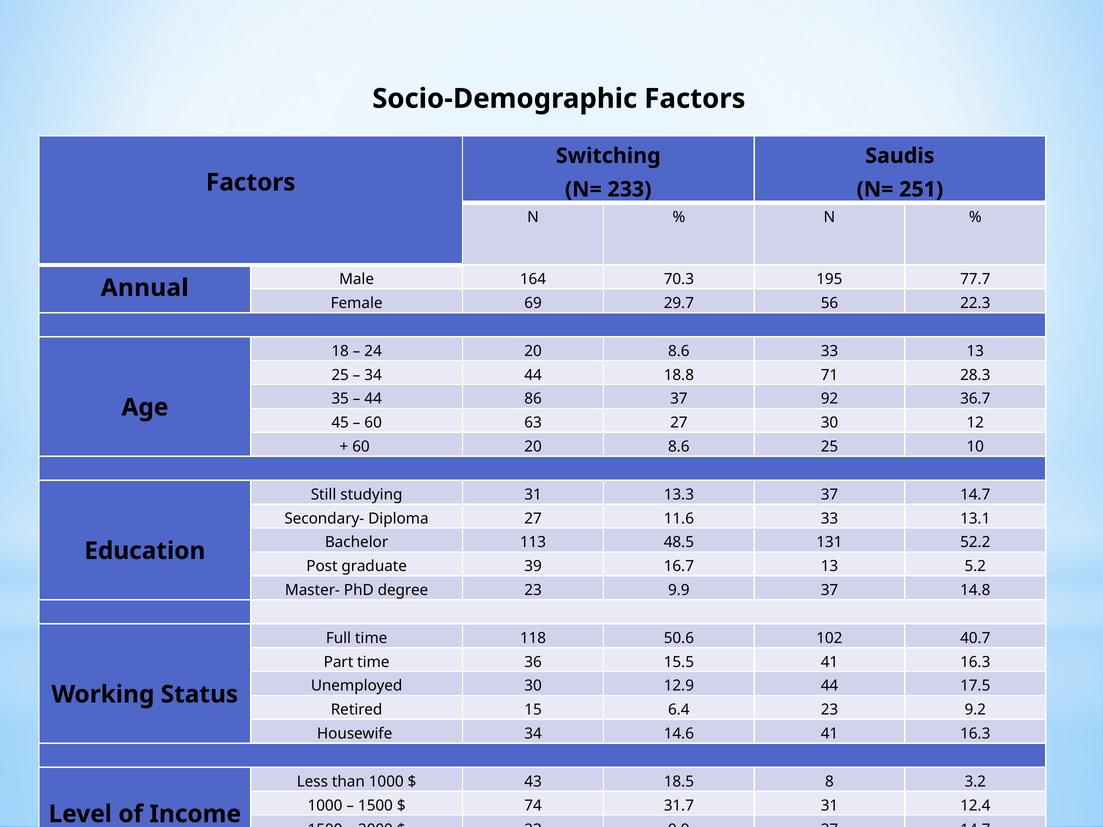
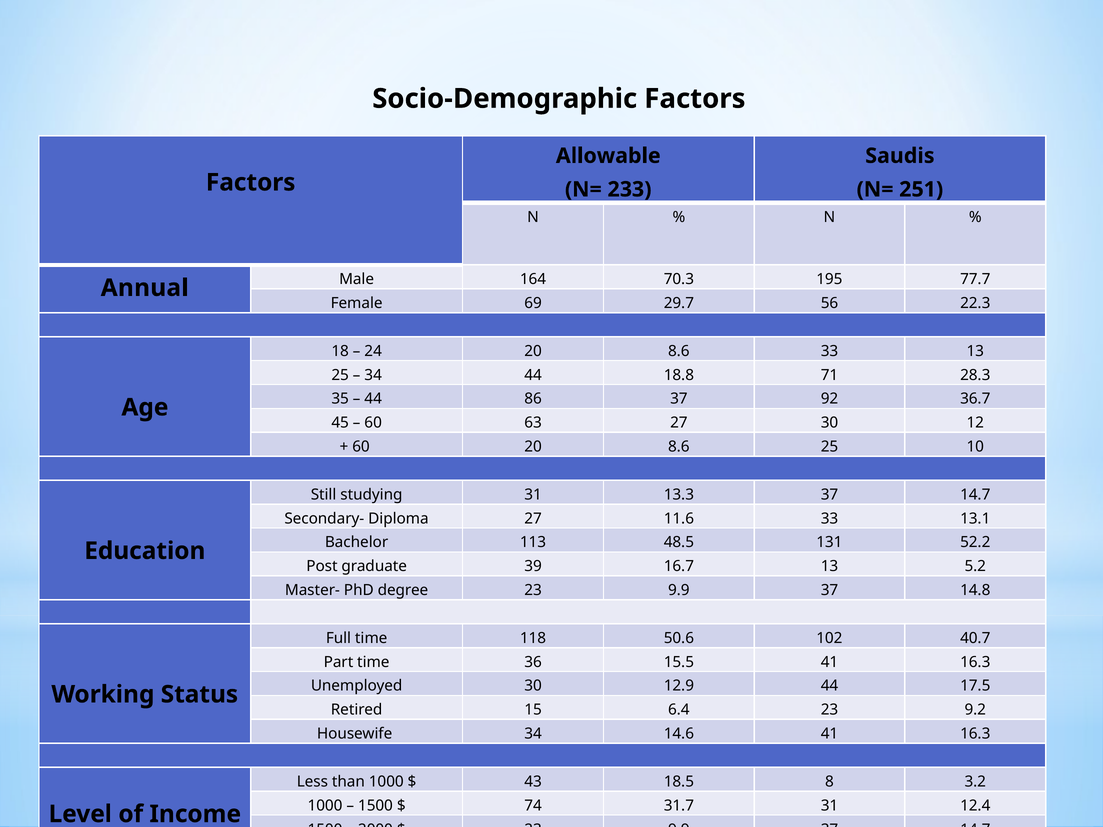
Switching: Switching -> Allowable
